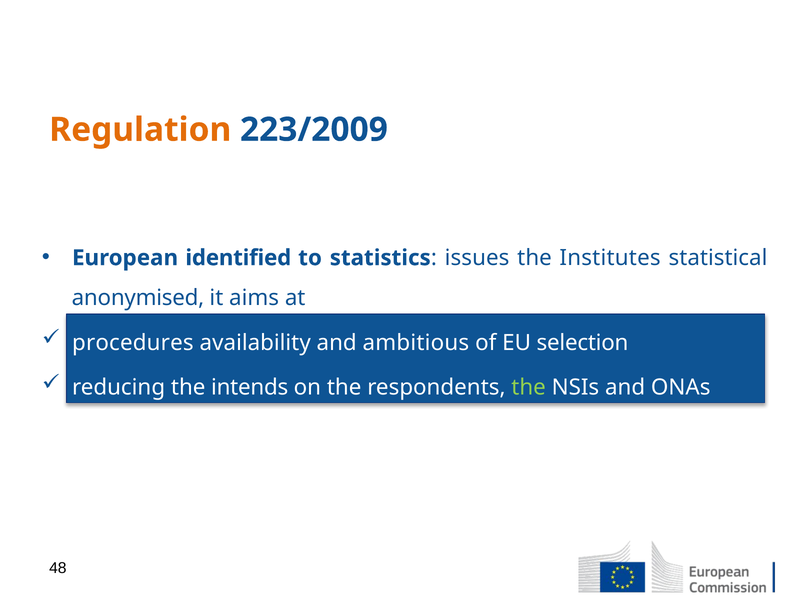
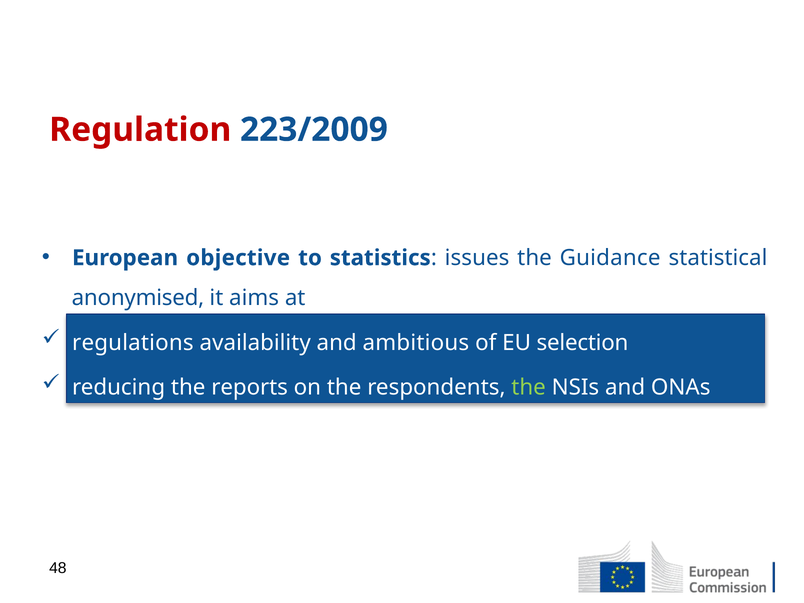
Regulation colour: orange -> red
identified: identified -> objective
Institutes: Institutes -> Guidance
procedures: procedures -> regulations
intends: intends -> reports
